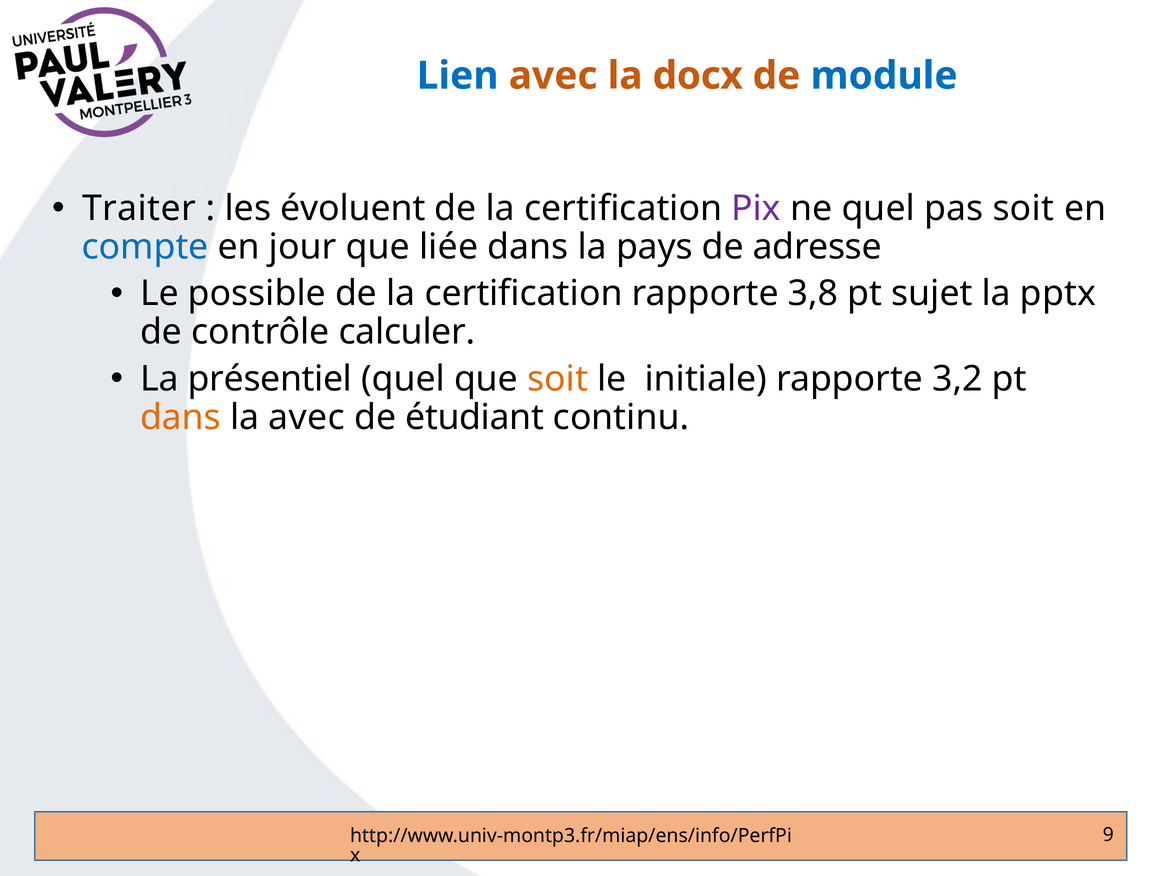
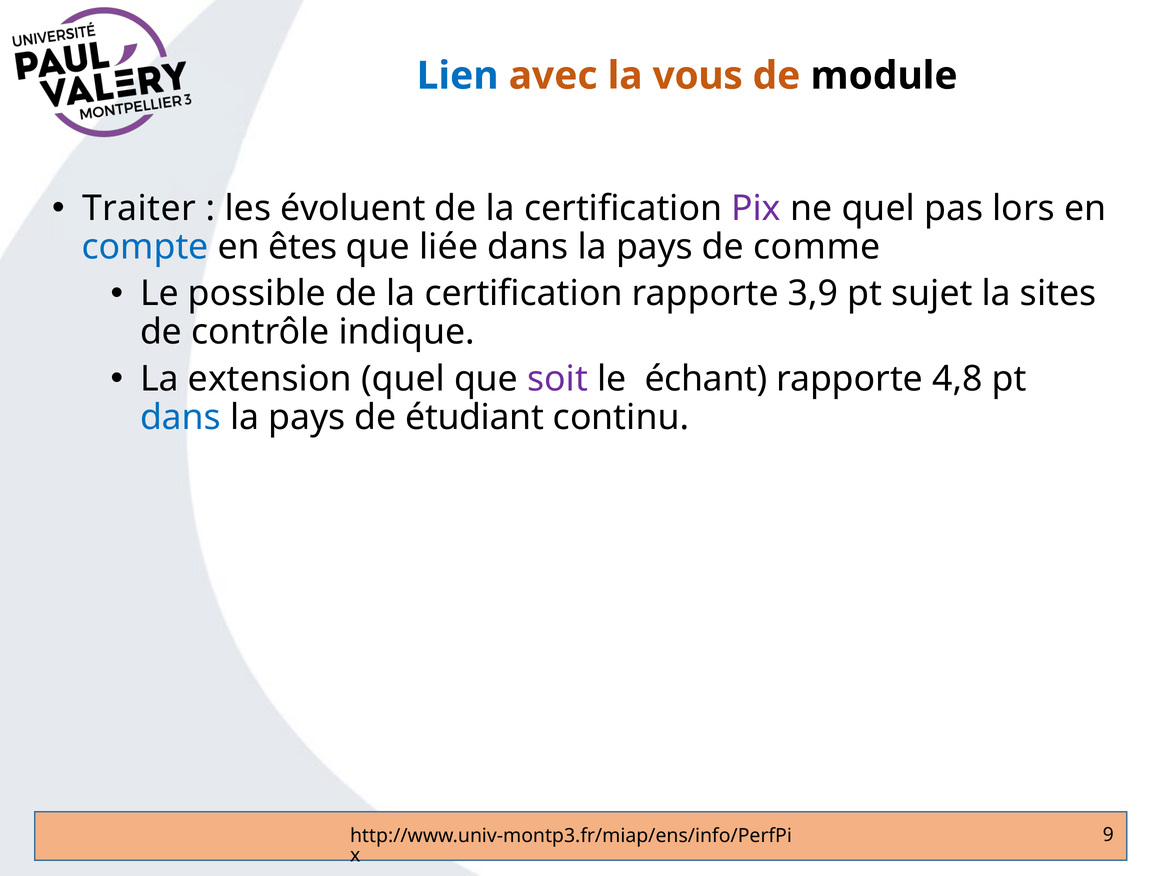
docx: docx -> vous
module colour: blue -> black
pas soit: soit -> lors
jour: jour -> êtes
adresse: adresse -> comme
3,8: 3,8 -> 3,9
pptx: pptx -> sites
calculer: calculer -> indique
présentiel: présentiel -> extension
soit at (558, 379) colour: orange -> purple
initiale: initiale -> échant
3,2: 3,2 -> 4,8
dans at (181, 417) colour: orange -> blue
avec at (307, 417): avec -> pays
